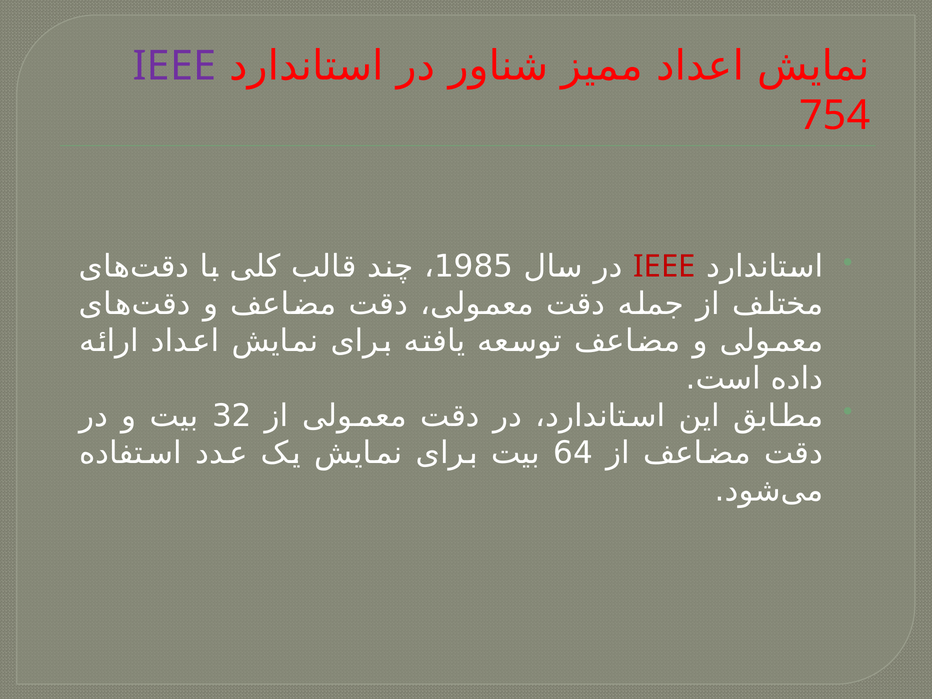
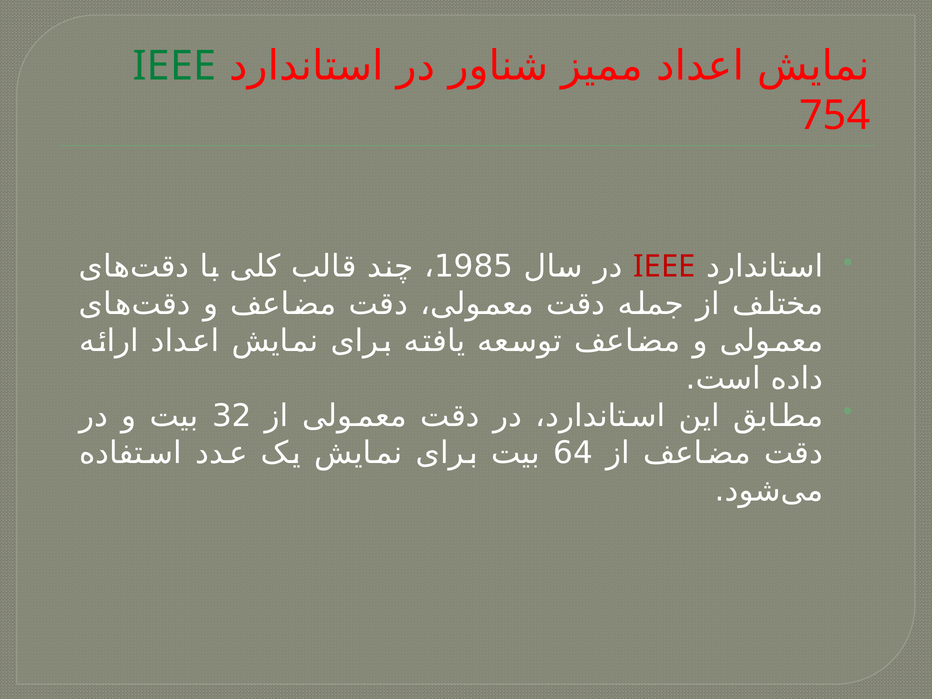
IEEE at (175, 66) colour: purple -> green
